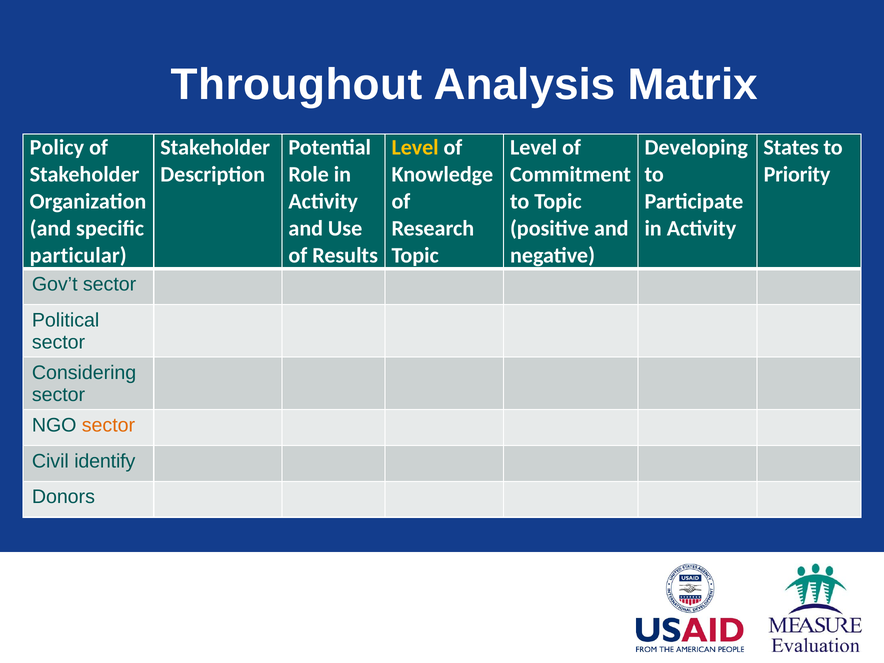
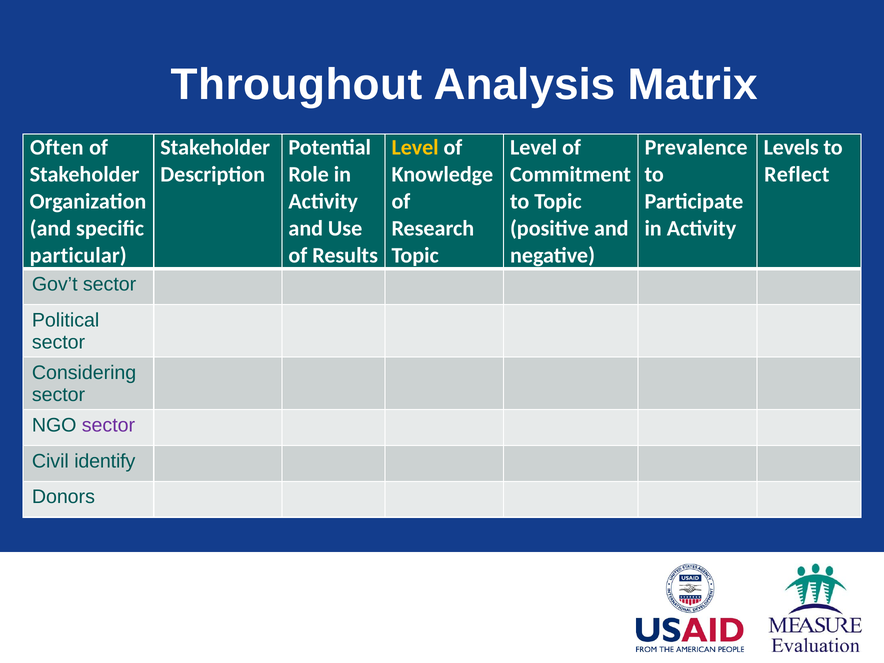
Policy: Policy -> Often
Developing: Developing -> Prevalence
States: States -> Levels
Priority: Priority -> Reflect
sector at (108, 425) colour: orange -> purple
